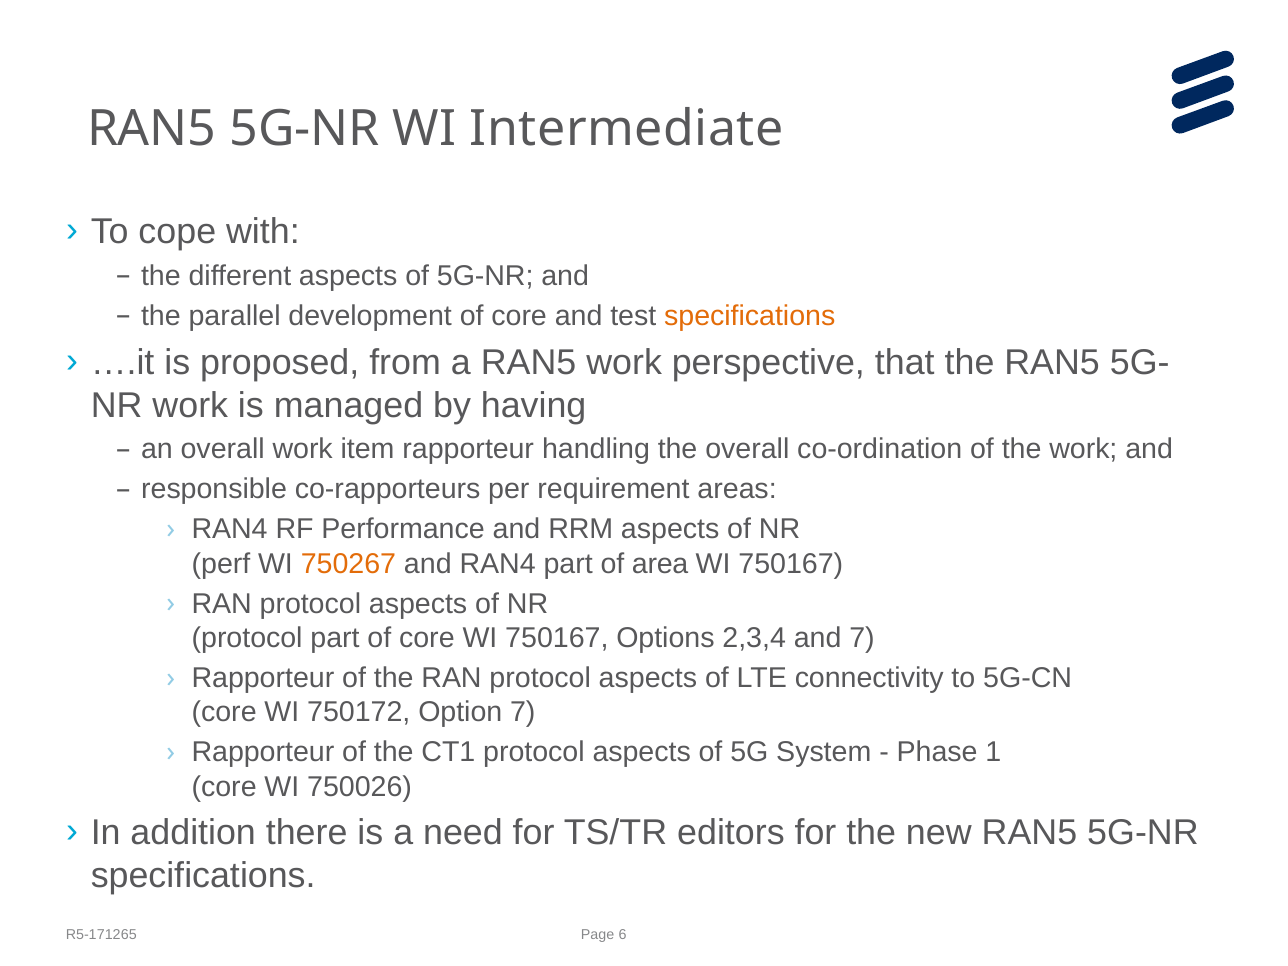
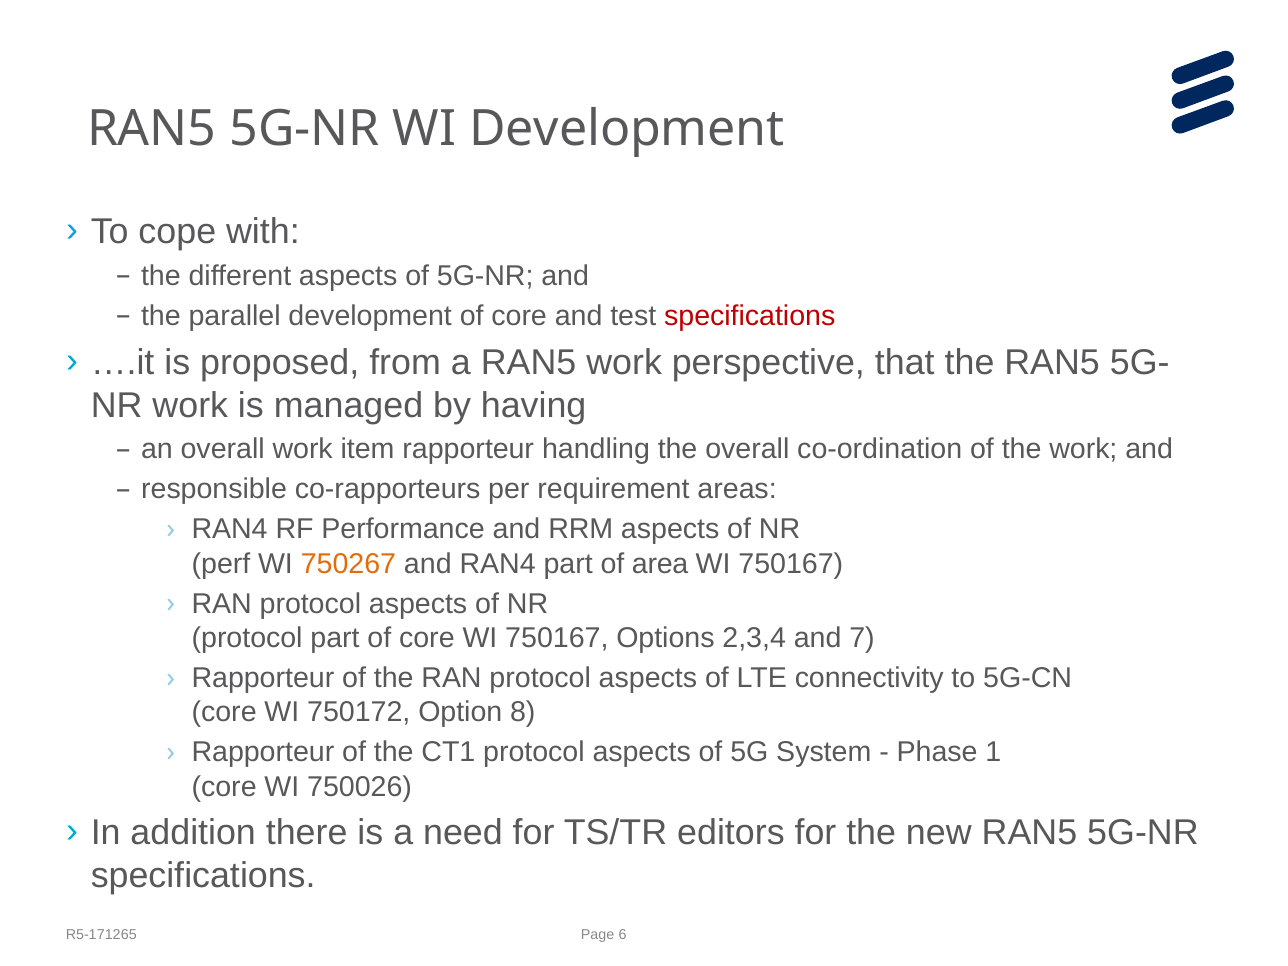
WI Intermediate: Intermediate -> Development
specifications at (750, 316) colour: orange -> red
Option 7: 7 -> 8
